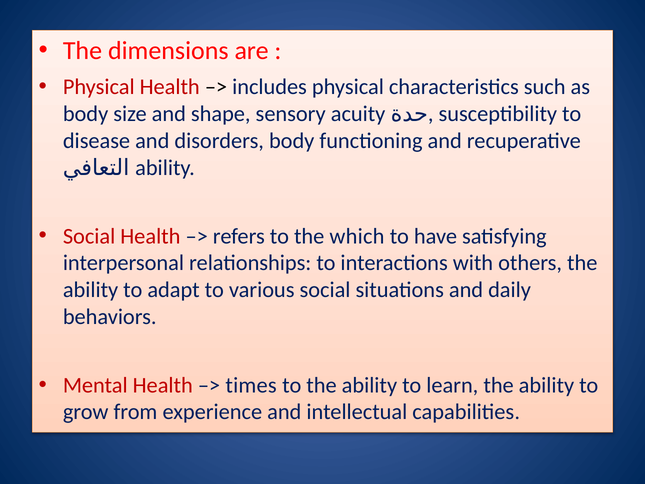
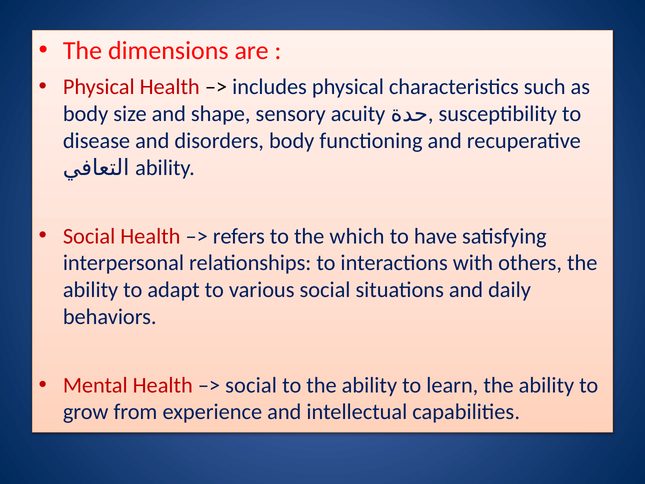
times at (251, 385): times -> social
